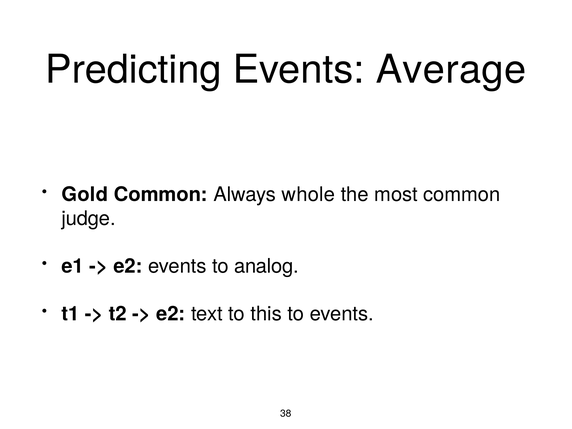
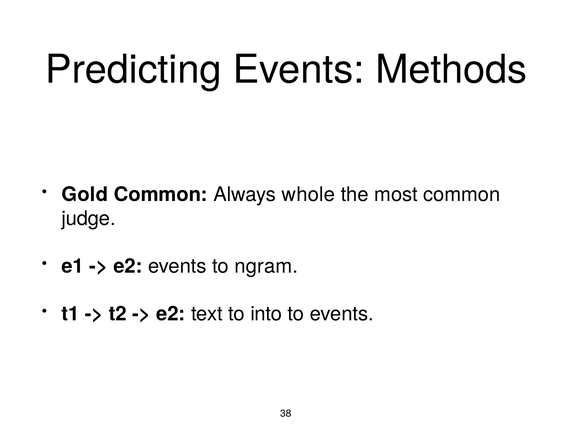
Average: Average -> Methods
analog: analog -> ngram
this: this -> into
